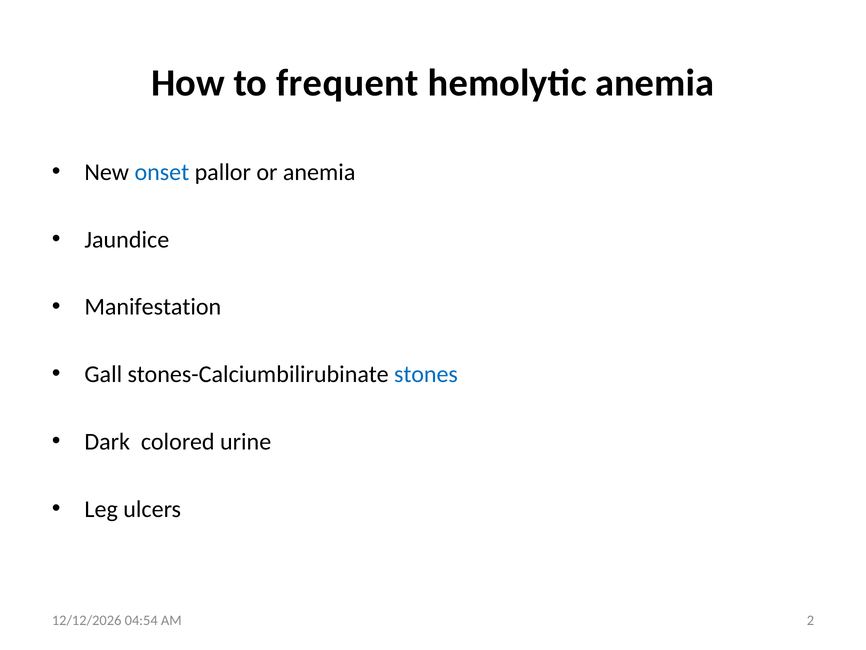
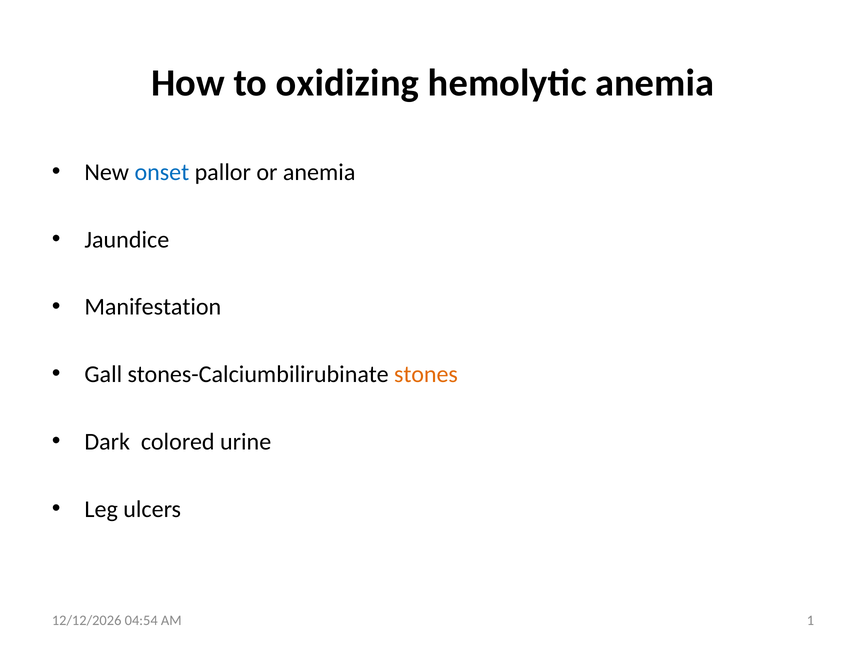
frequent: frequent -> oxidizing
stones colour: blue -> orange
2: 2 -> 1
